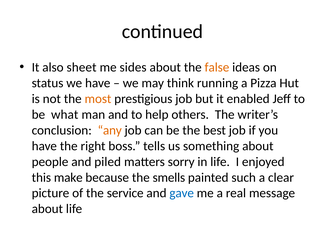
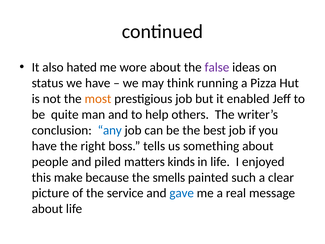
sheet: sheet -> hated
sides: sides -> wore
false colour: orange -> purple
what: what -> quite
any colour: orange -> blue
sorry: sorry -> kinds
